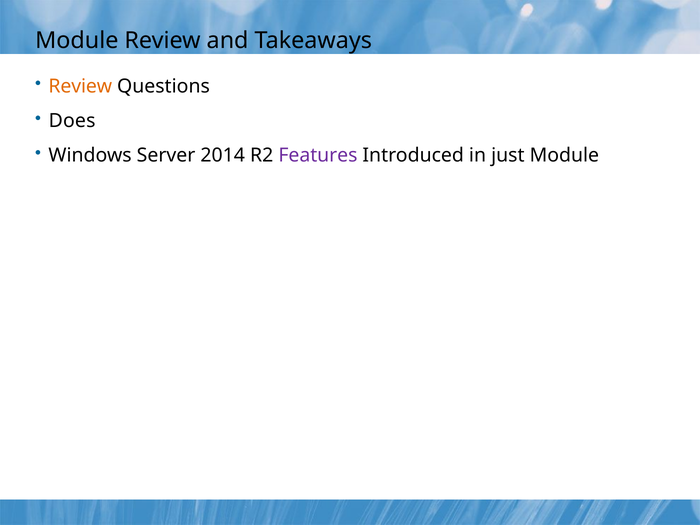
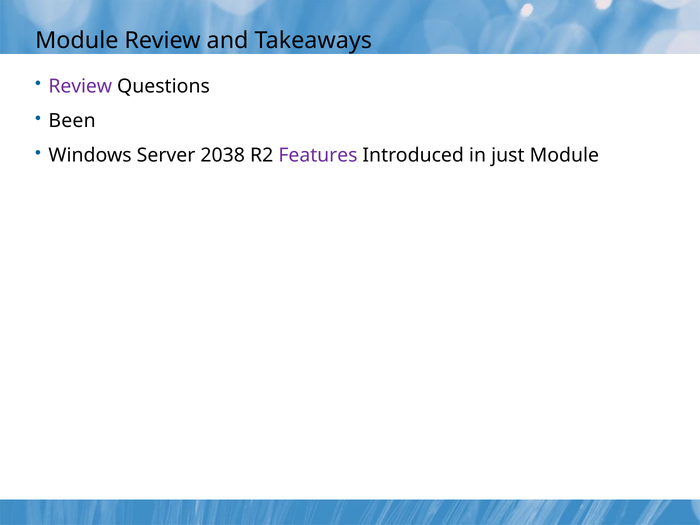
Review at (80, 86) colour: orange -> purple
Does: Does -> Been
2014: 2014 -> 2038
